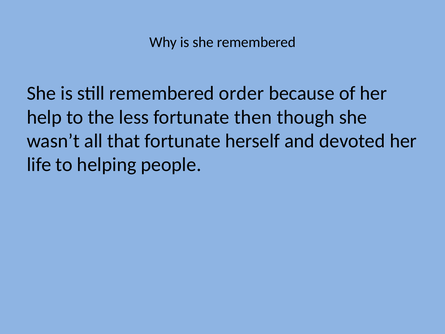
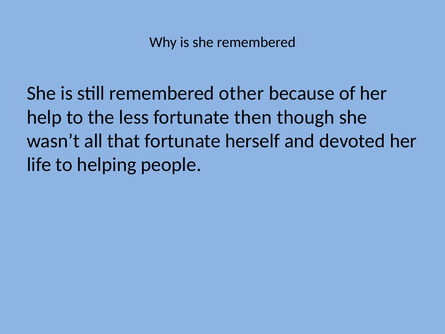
order: order -> other
